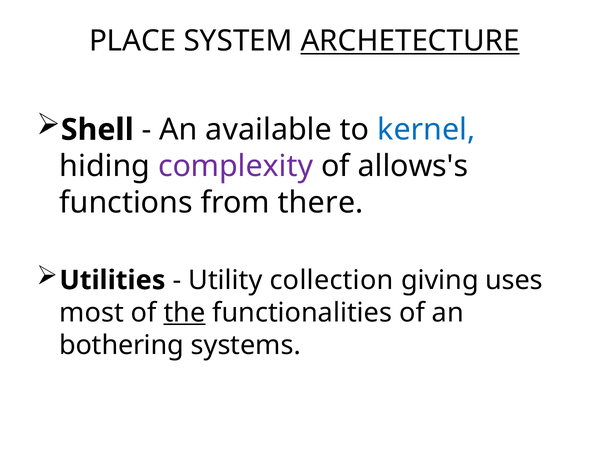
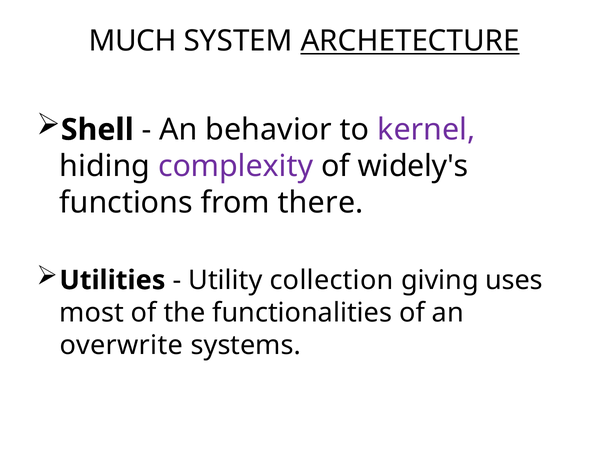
PLACE: PLACE -> MUCH
available: available -> behavior
kernel colour: blue -> purple
allows's: allows's -> widely's
the underline: present -> none
bothering: bothering -> overwrite
